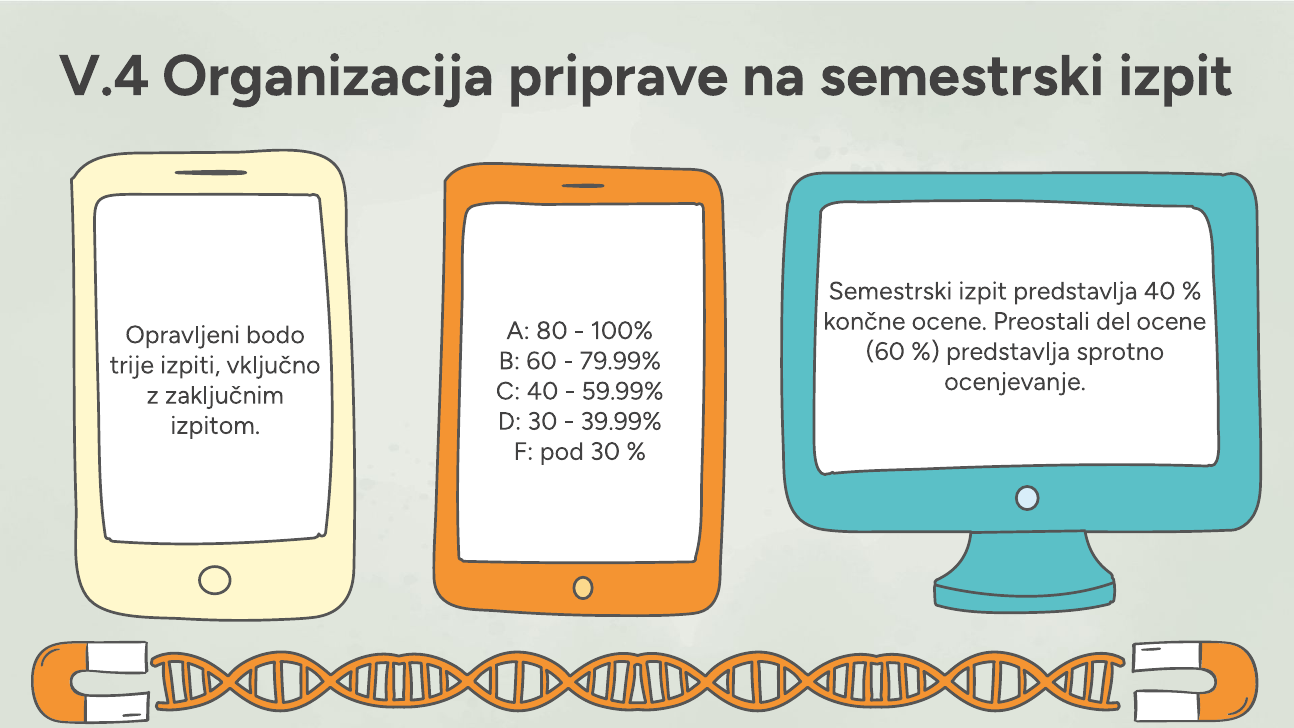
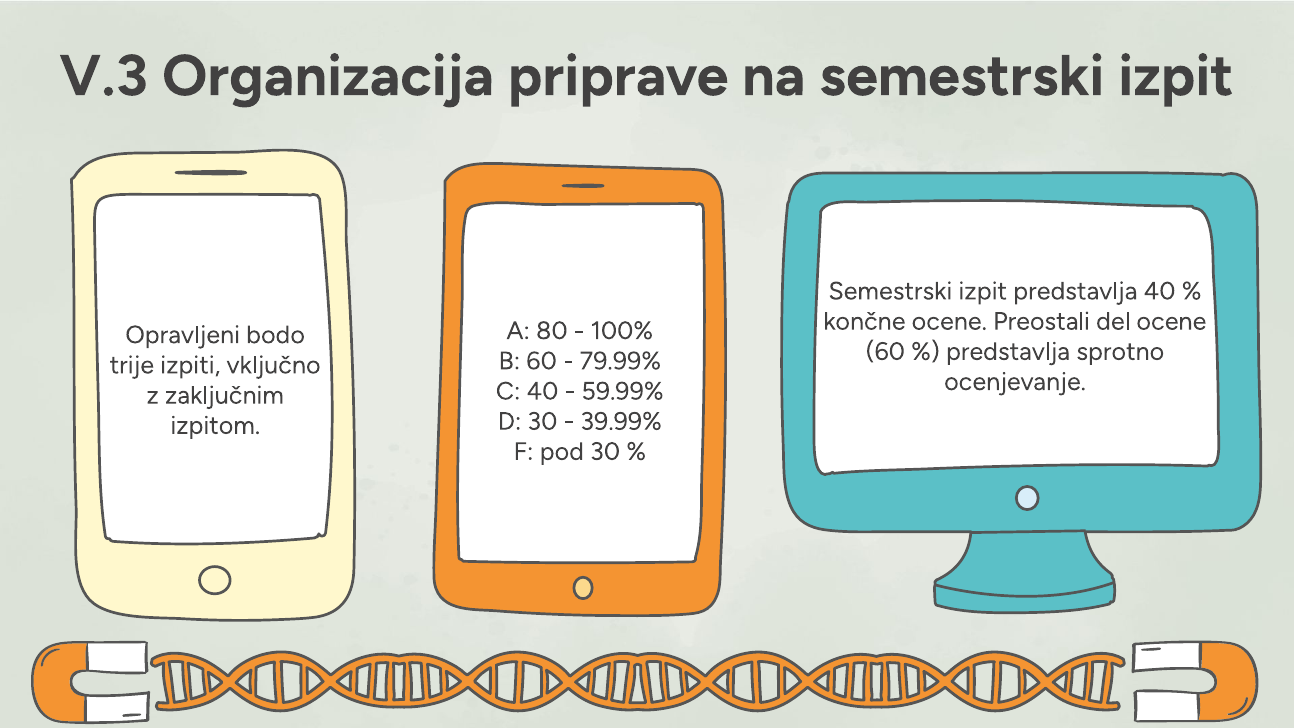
V.4: V.4 -> V.3
